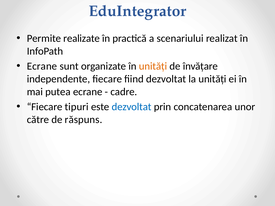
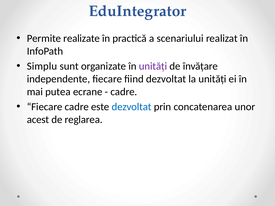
Ecrane at (42, 66): Ecrane -> Simplu
unități at (153, 66) colour: orange -> purple
Fiecare tipuri: tipuri -> cadre
către: către -> acest
răspuns: răspuns -> reglarea
